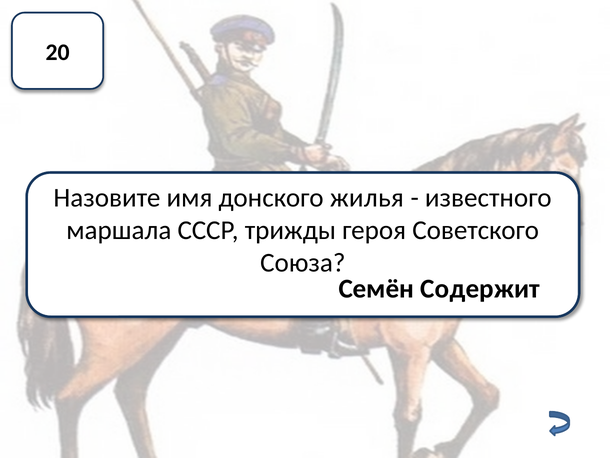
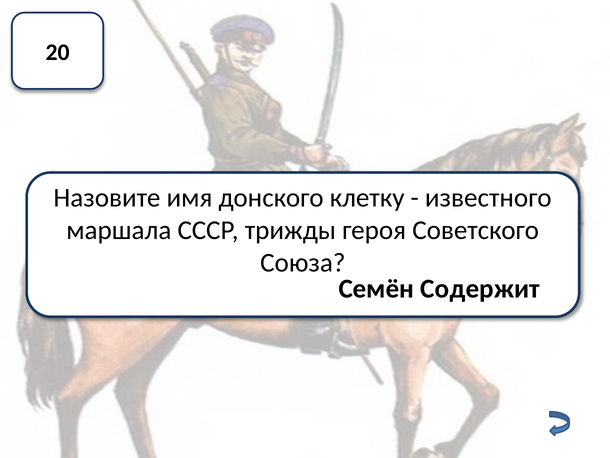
жилья: жилья -> клетку
